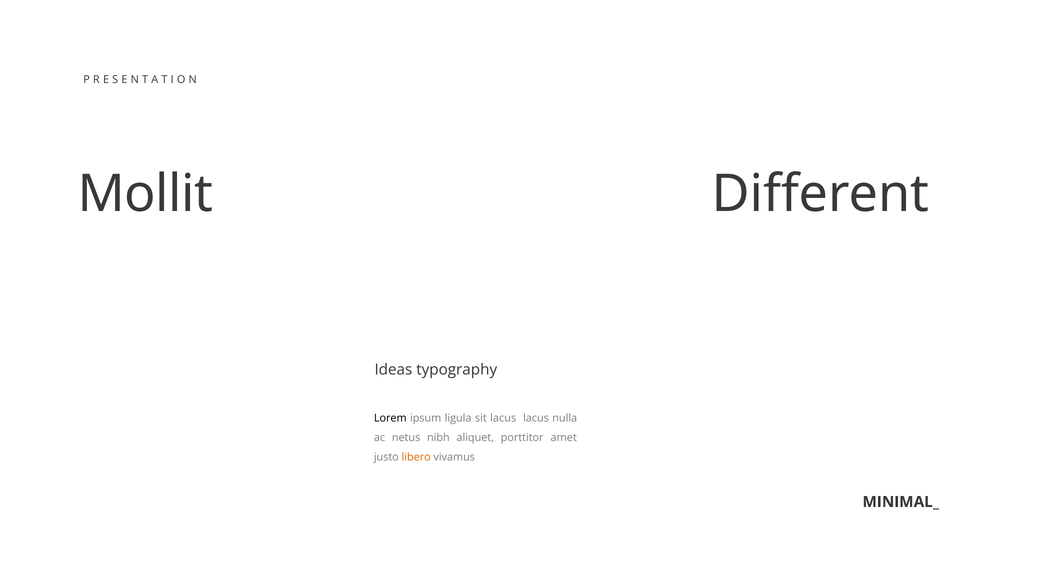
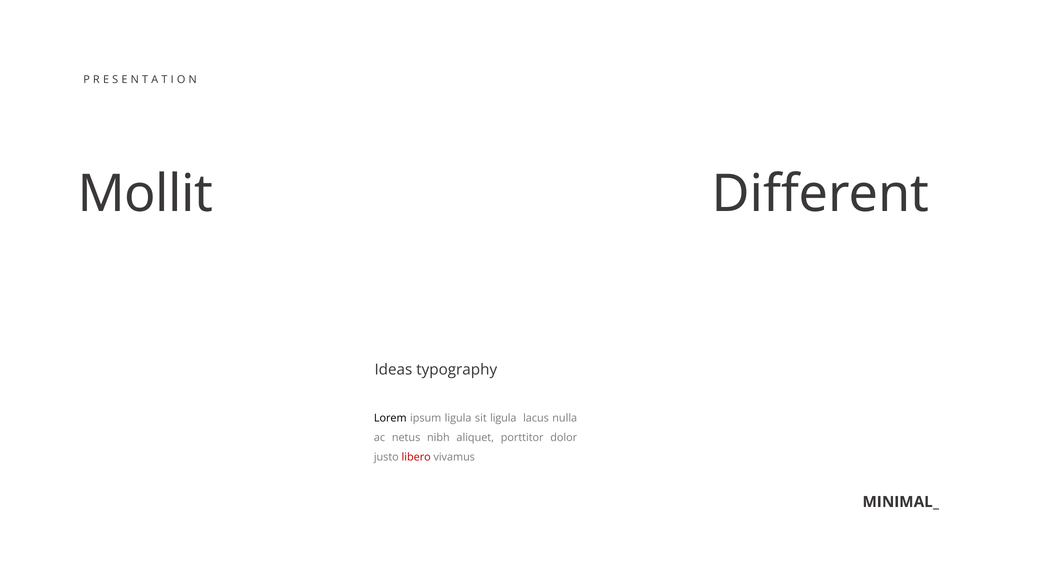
sit lacus: lacus -> ligula
amet: amet -> dolor
libero colour: orange -> red
